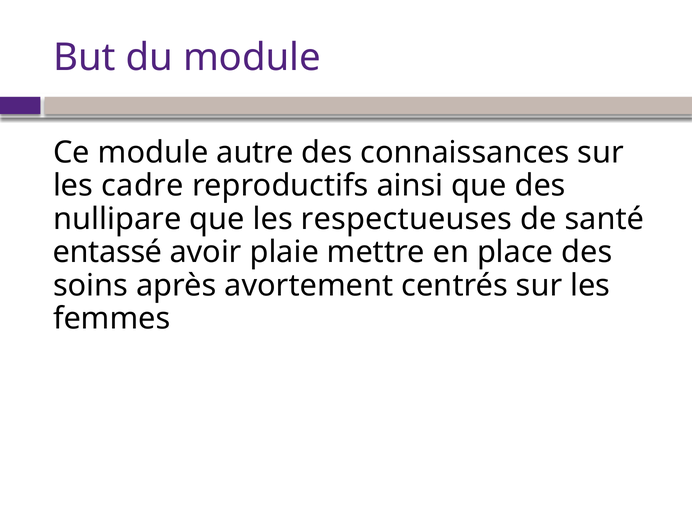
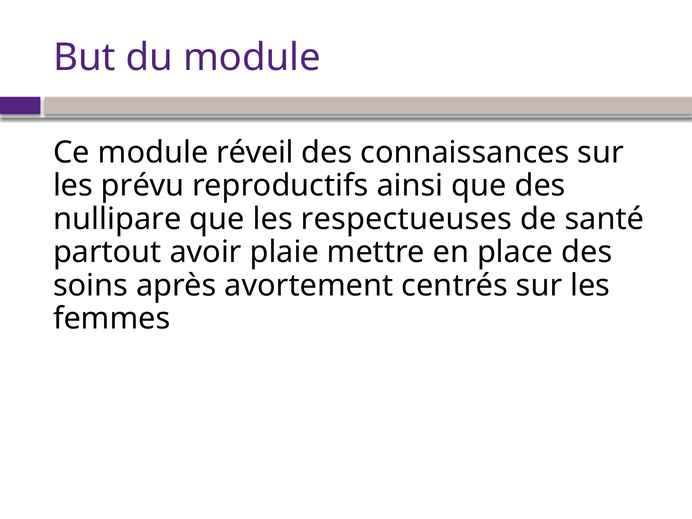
autre: autre -> réveil
cadre: cadre -> prévu
entassé: entassé -> partout
